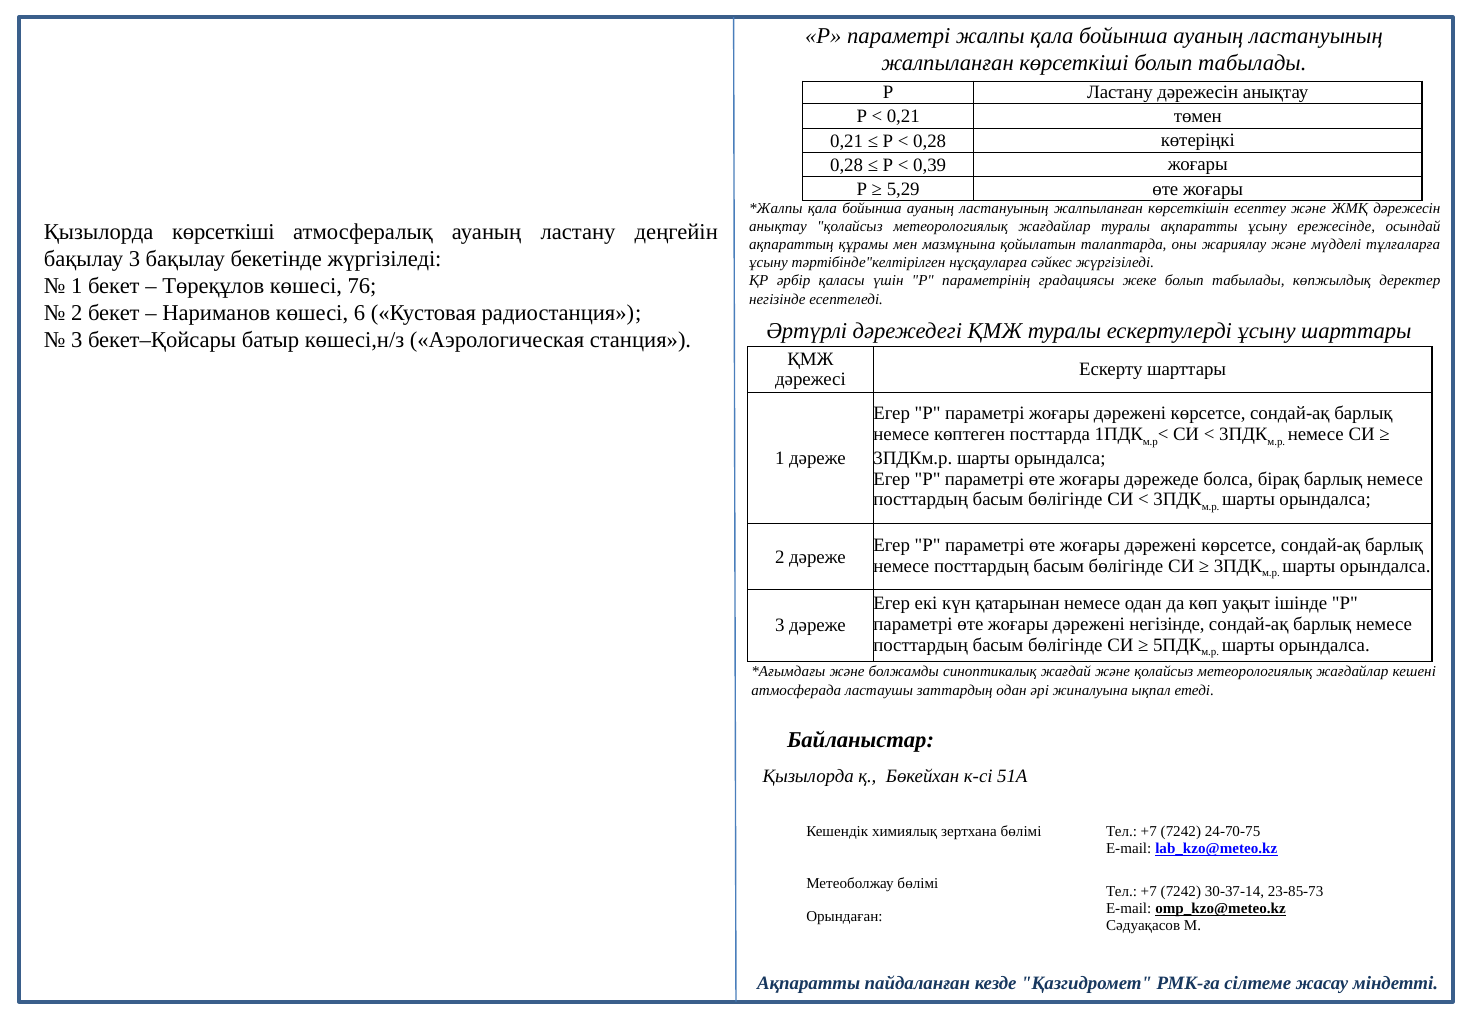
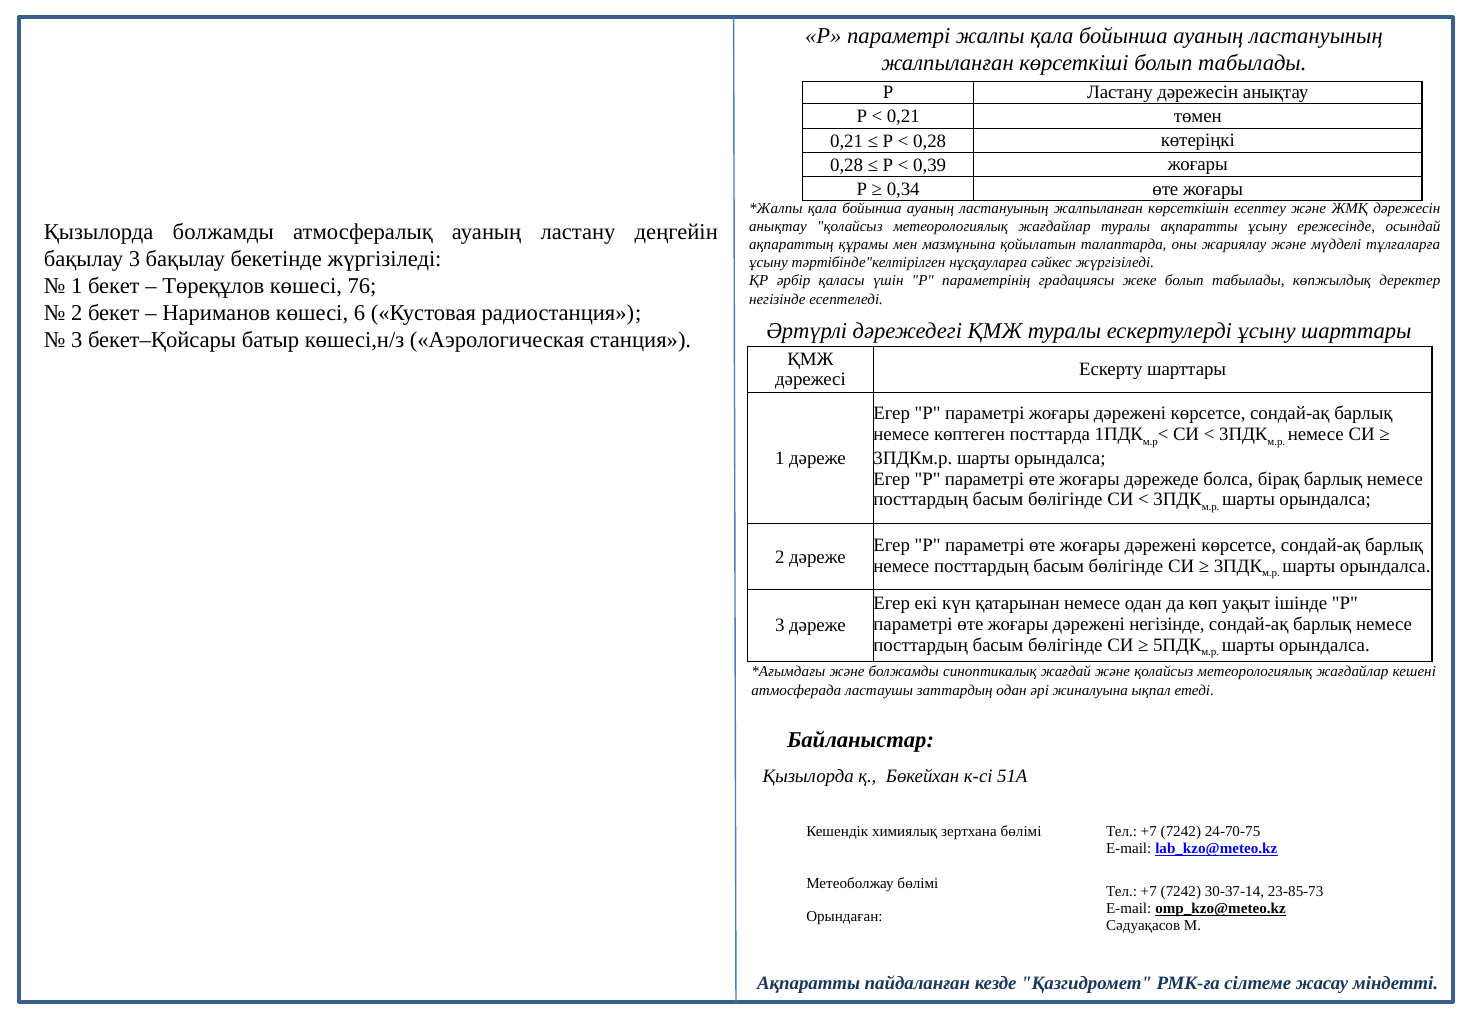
5,29: 5,29 -> 0,34
Қызылорда көрсеткіші: көрсеткіші -> болжамды
